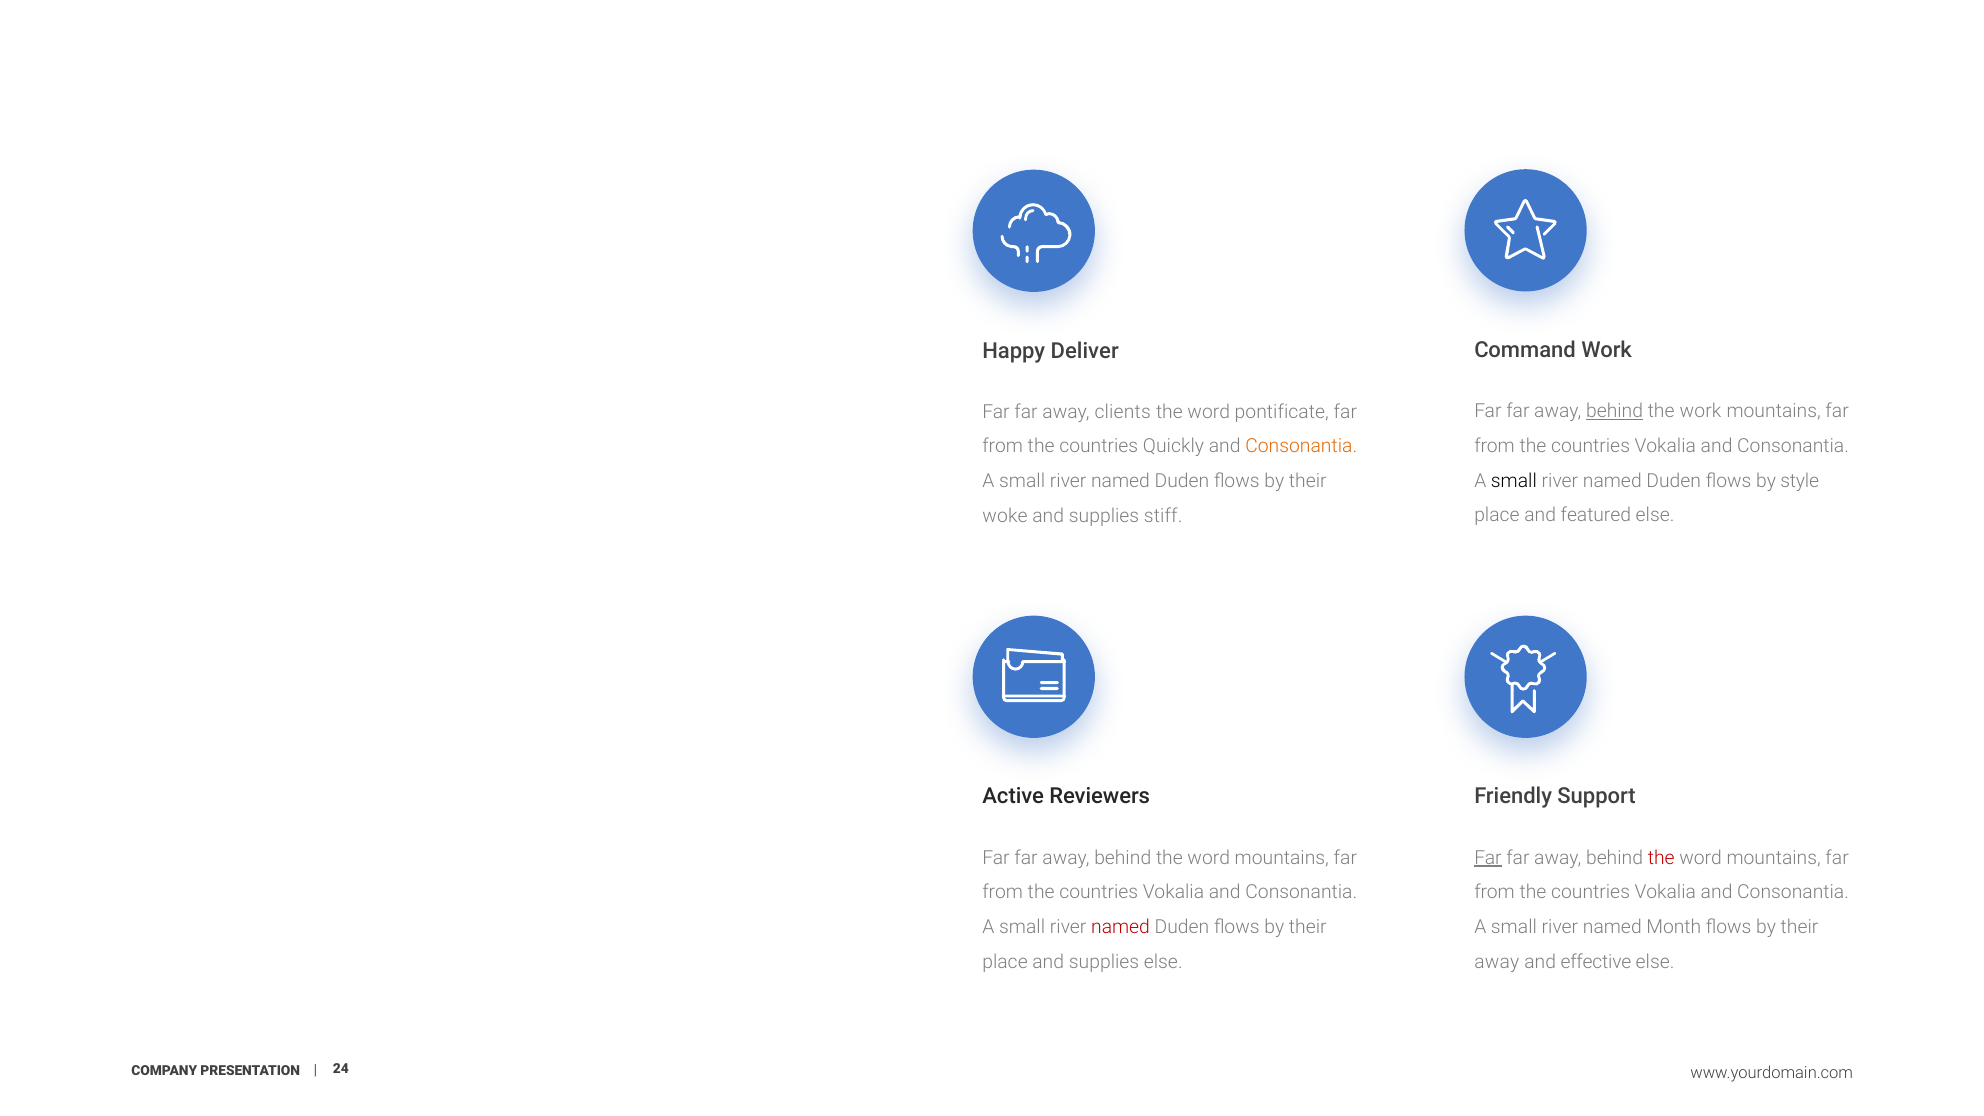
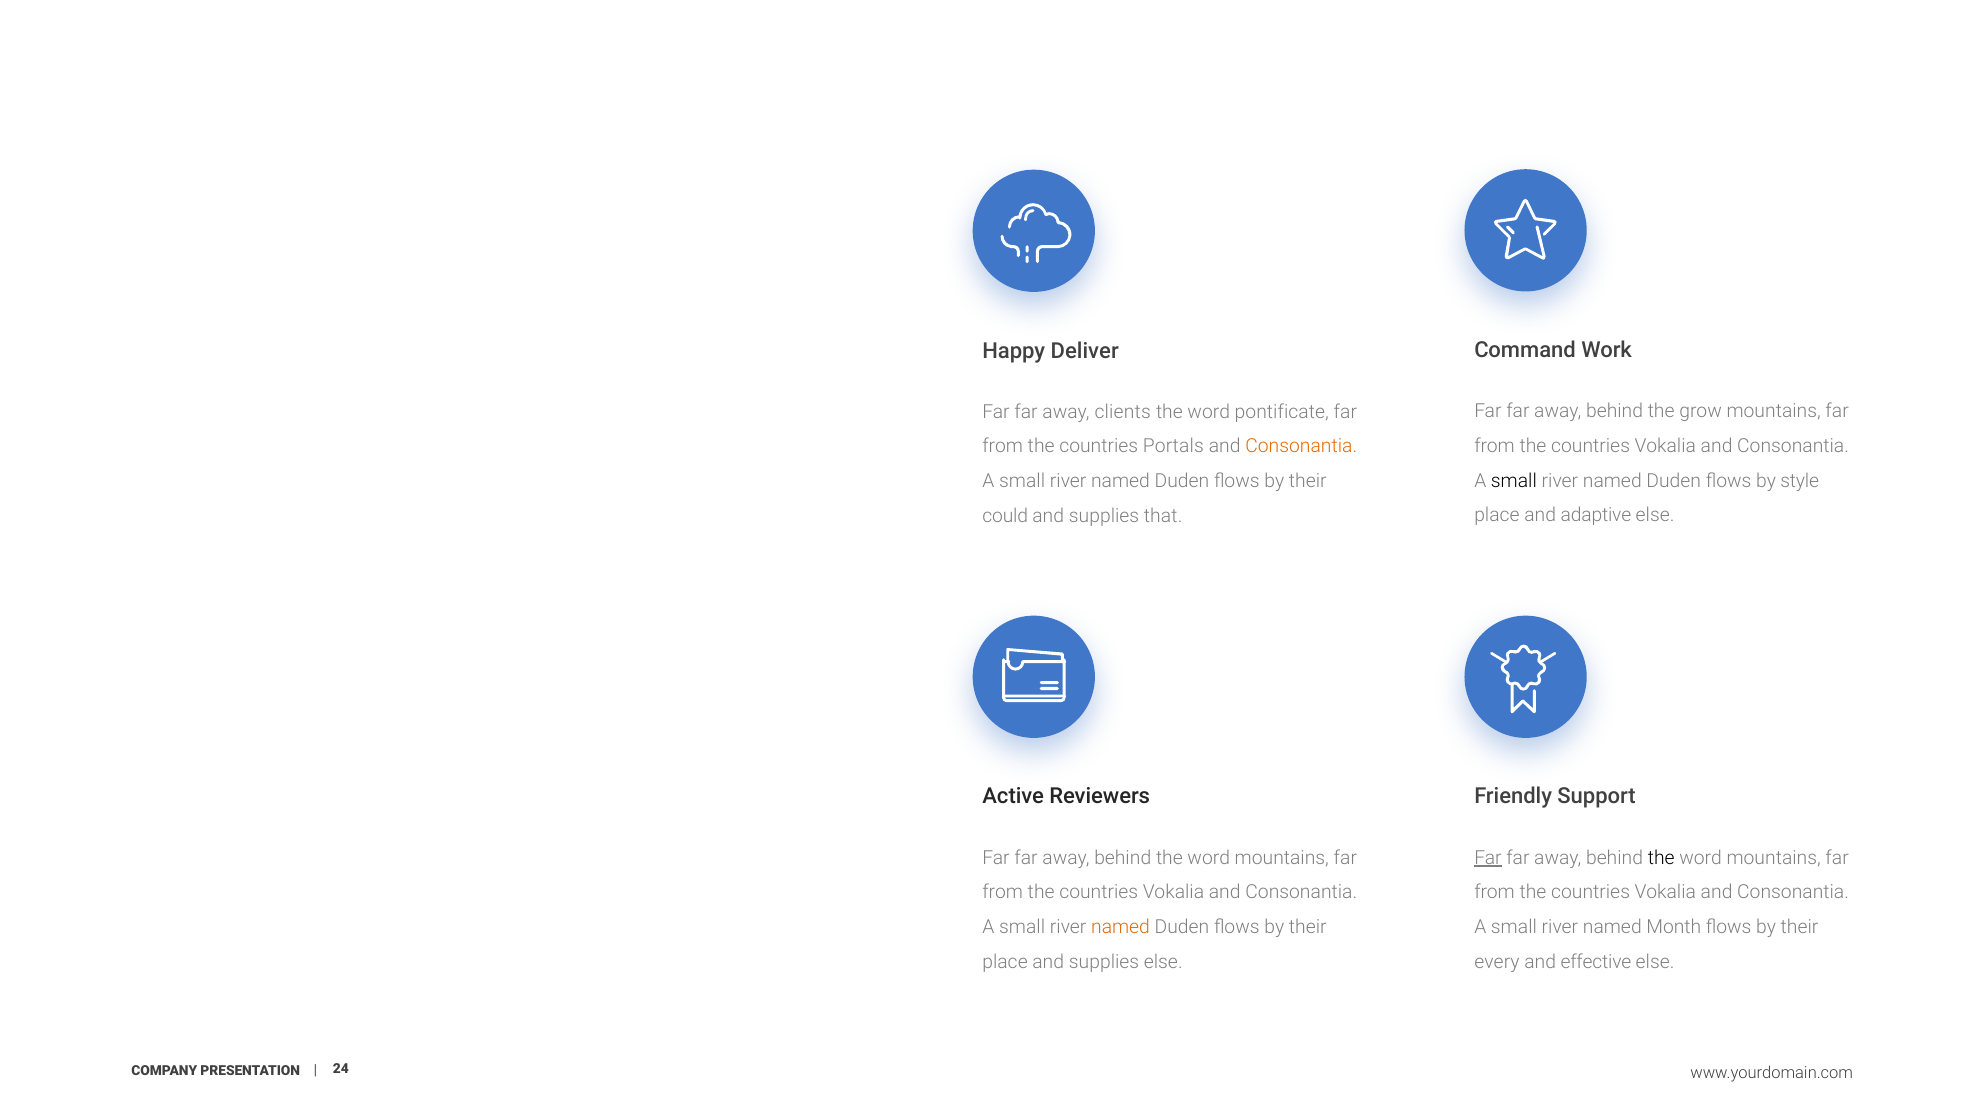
behind at (1615, 411) underline: present -> none
the work: work -> grow
Quickly: Quickly -> Portals
featured: featured -> adaptive
woke: woke -> could
stiff: stiff -> that
the at (1661, 858) colour: red -> black
named at (1121, 927) colour: red -> orange
away at (1497, 962): away -> every
